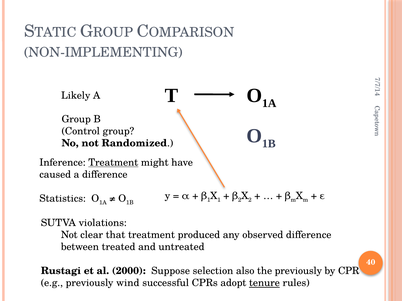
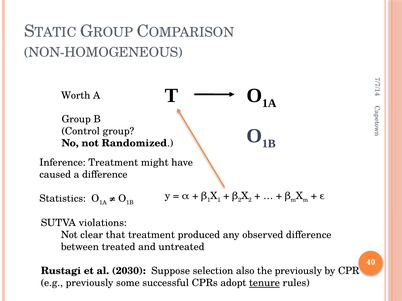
NON-IMPLEMENTING: NON-IMPLEMENTING -> NON-HOMOGENEOUS
Likely: Likely -> Worth
Treatment at (113, 163) underline: present -> none
2000: 2000 -> 2030
wind: wind -> some
